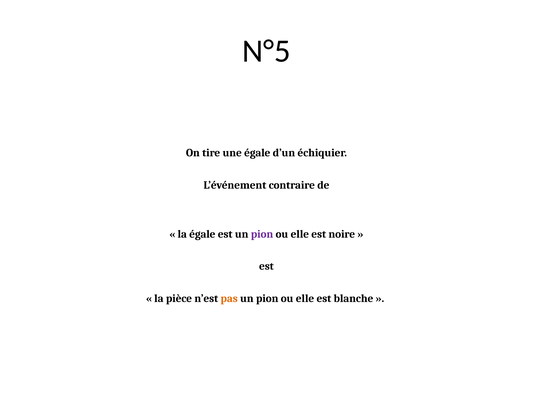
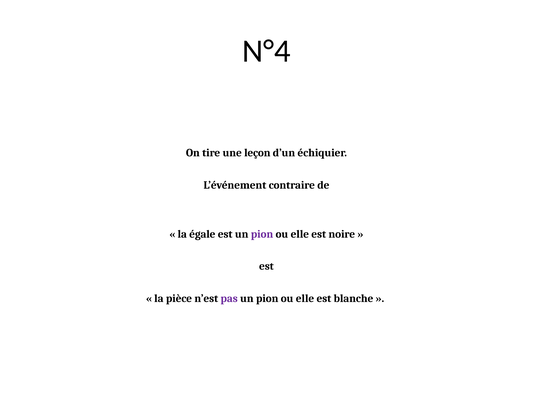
N°5: N°5 -> N°4
une égale: égale -> leçon
pas colour: orange -> purple
